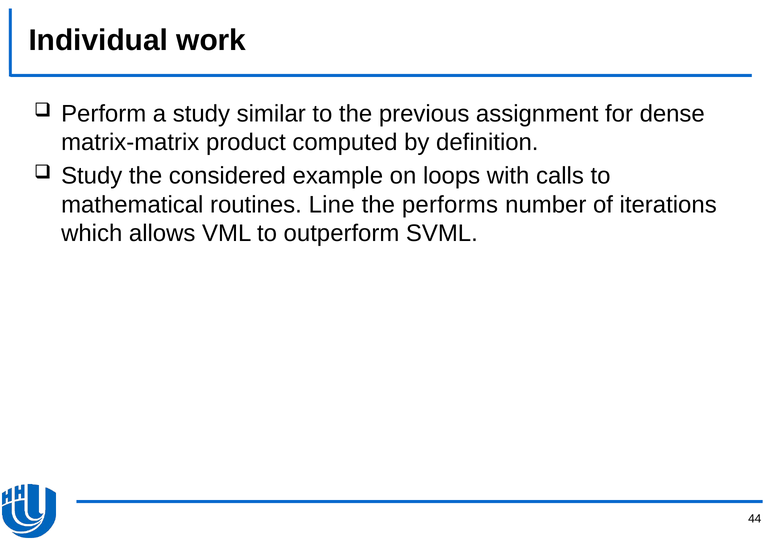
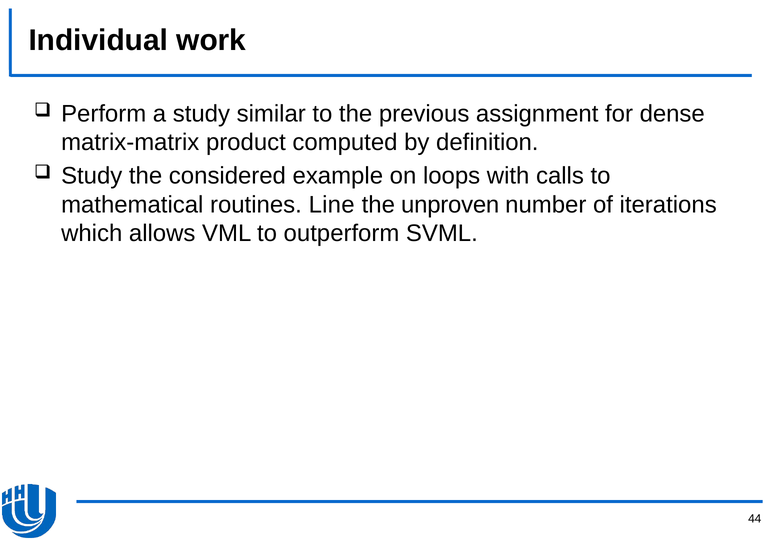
performs: performs -> unproven
